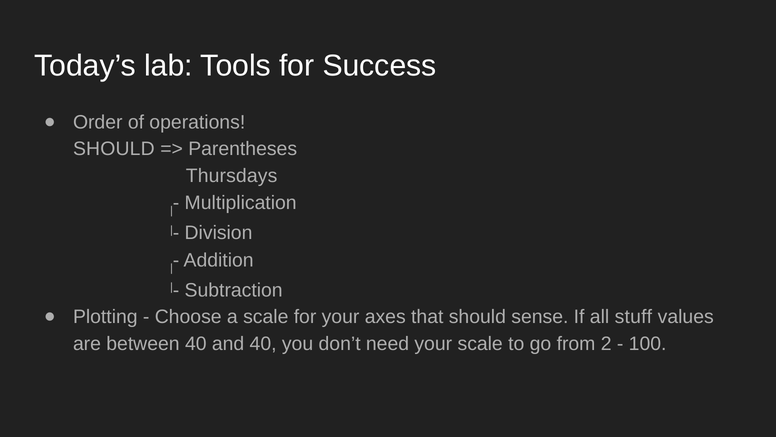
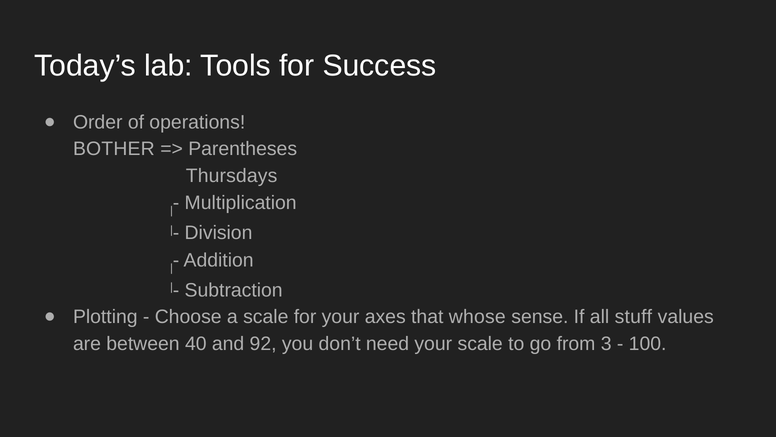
SHOULD at (114, 149): SHOULD -> BOTHER
that should: should -> whose
and 40: 40 -> 92
2: 2 -> 3
